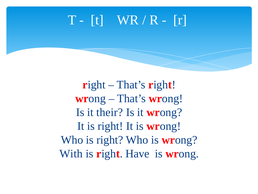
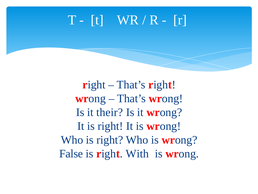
With: With -> False
Have: Have -> With
